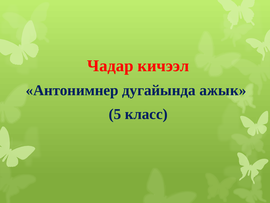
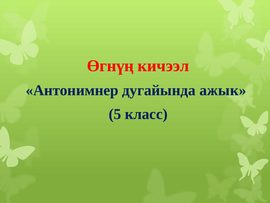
Чадар: Чадар -> Өгнүң
